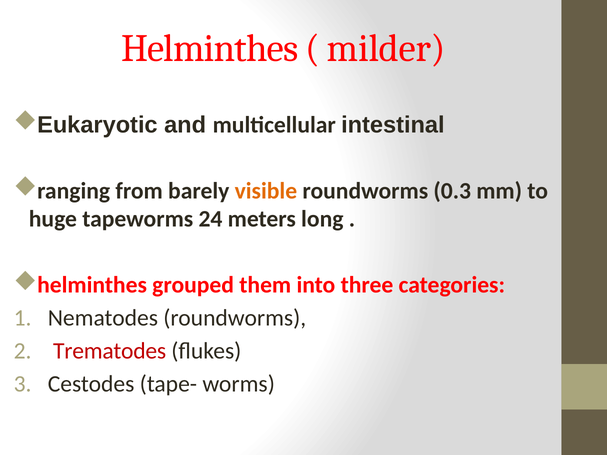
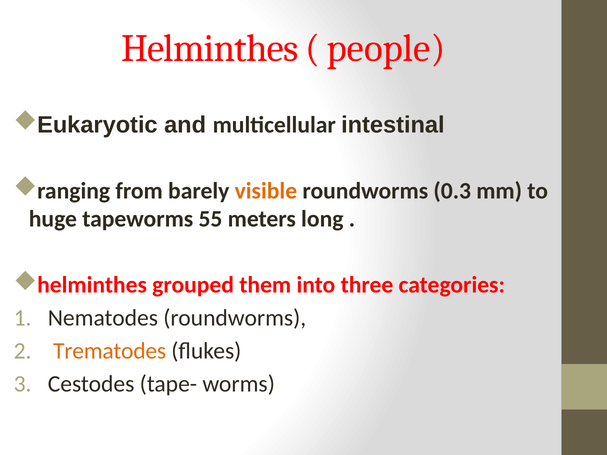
milder: milder -> people
24: 24 -> 55
Trematodes colour: red -> orange
